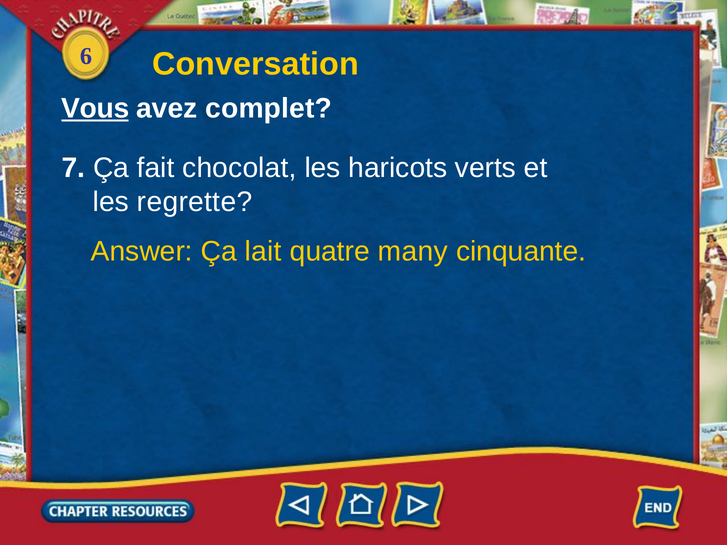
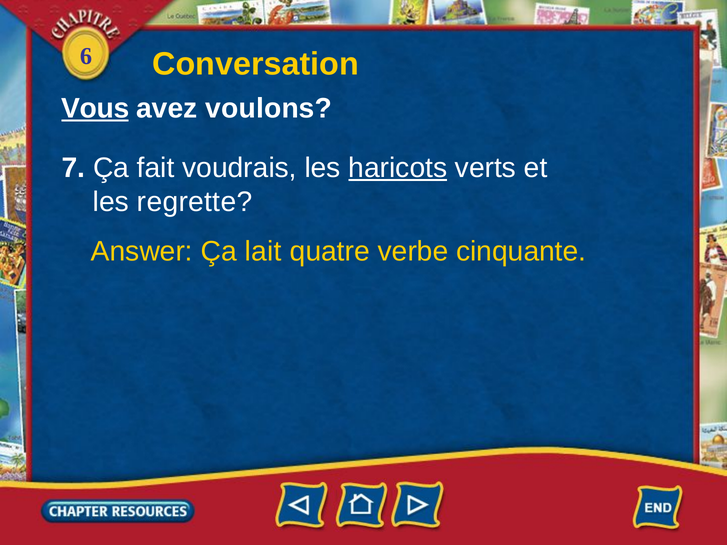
complet: complet -> voulons
chocolat: chocolat -> voudrais
haricots underline: none -> present
many: many -> verbe
